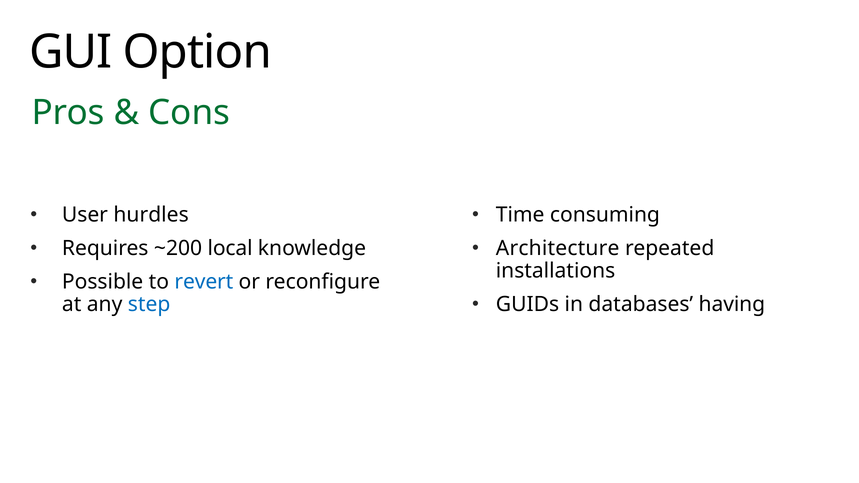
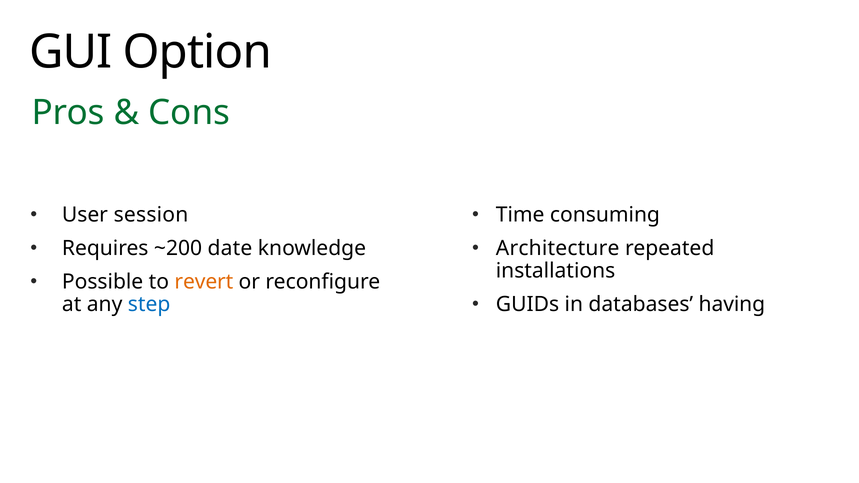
hurdles: hurdles -> session
local: local -> date
revert colour: blue -> orange
